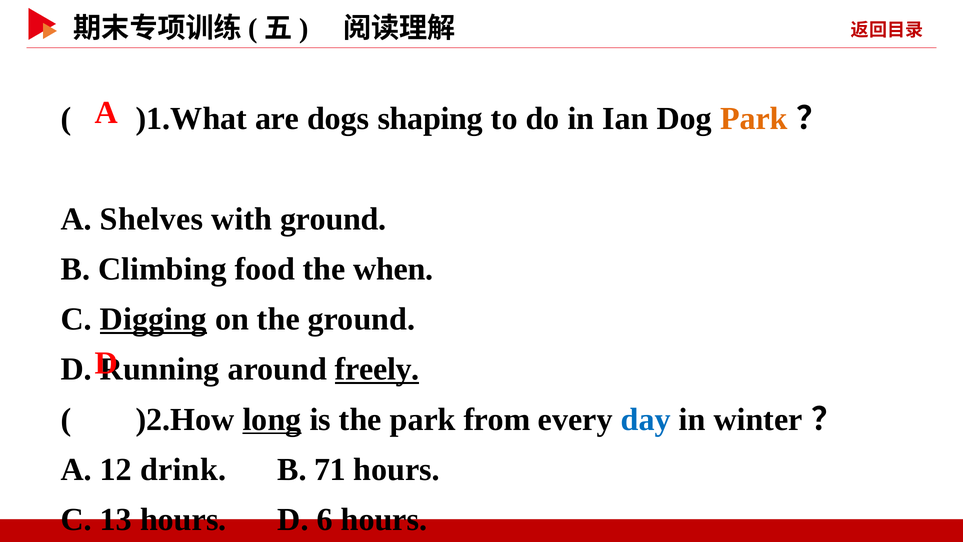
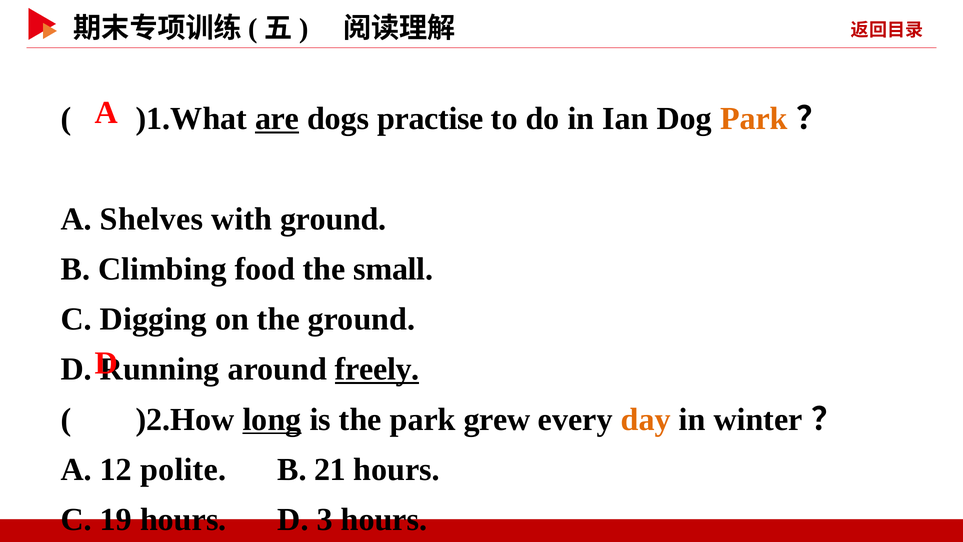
are underline: none -> present
shaping: shaping -> practise
when: when -> small
Digging underline: present -> none
from: from -> grew
day colour: blue -> orange
drink: drink -> polite
71: 71 -> 21
13: 13 -> 19
6: 6 -> 3
